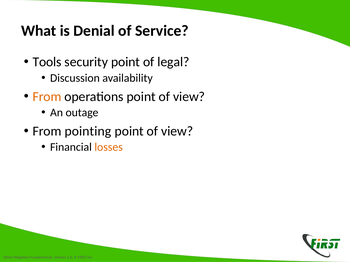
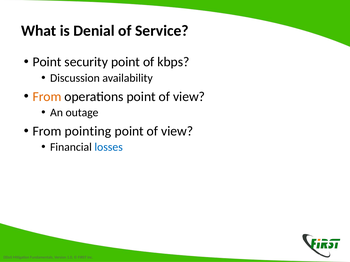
Tools at (47, 62): Tools -> Point
legal: legal -> kbps
losses colour: orange -> blue
